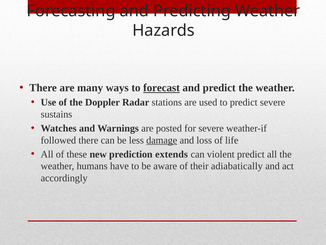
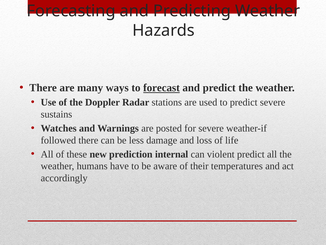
damage underline: present -> none
extends: extends -> internal
adiabatically: adiabatically -> temperatures
